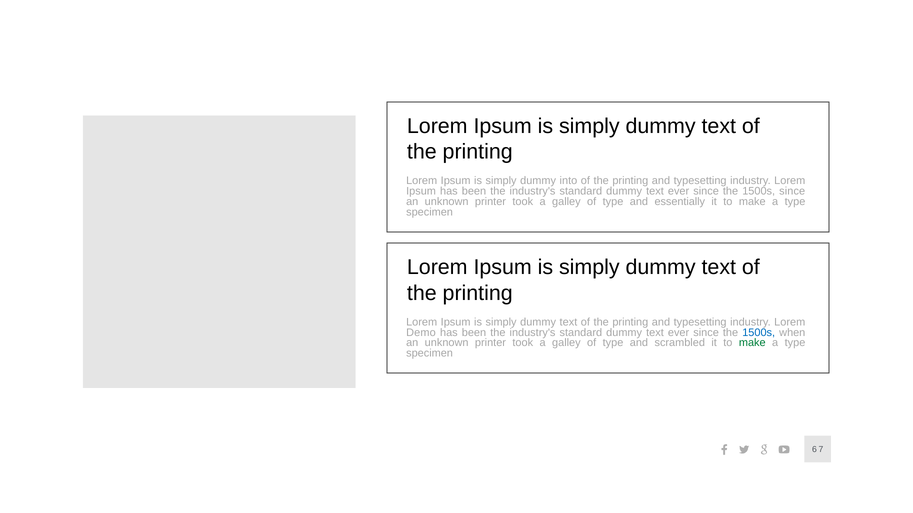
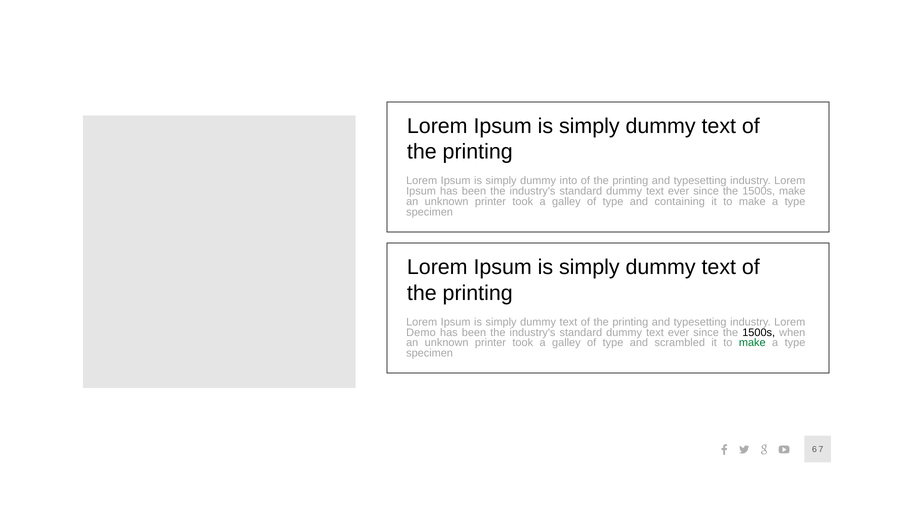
1500s since: since -> make
essentially: essentially -> containing
1500s at (759, 333) colour: blue -> black
